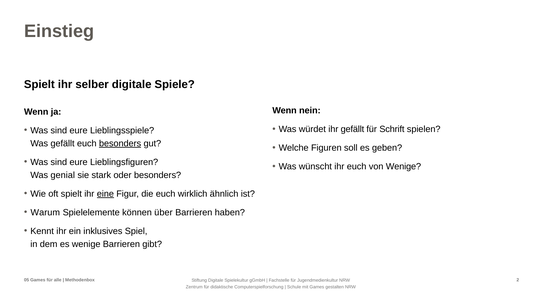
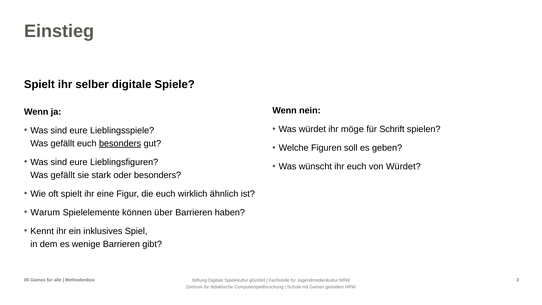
ihr gefällt: gefällt -> möge
von Wenige: Wenige -> Würdet
genial at (63, 175): genial -> gefällt
eine underline: present -> none
